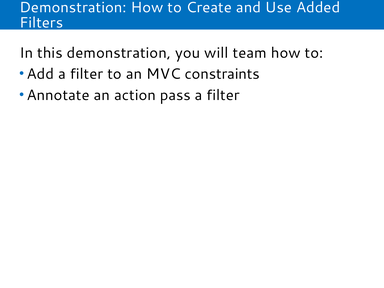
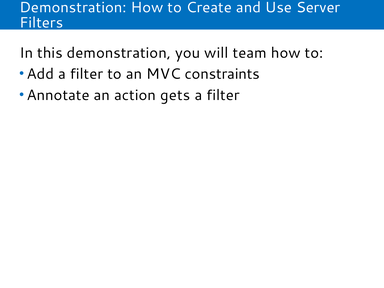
Added: Added -> Server
pass: pass -> gets
